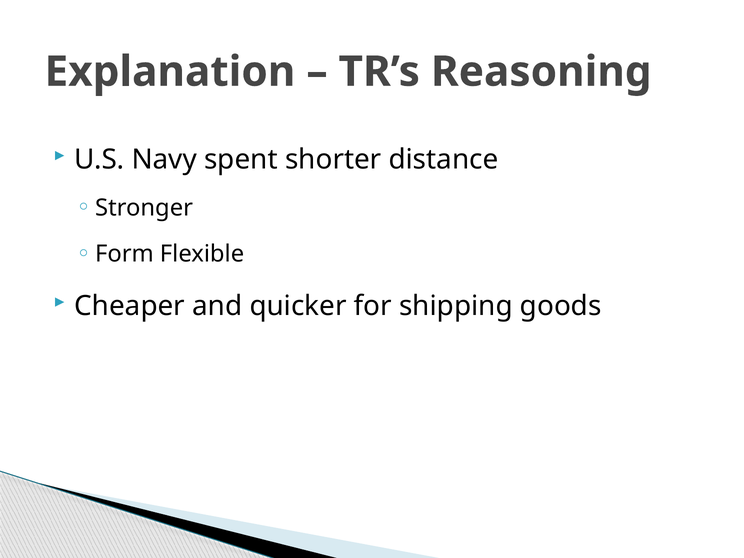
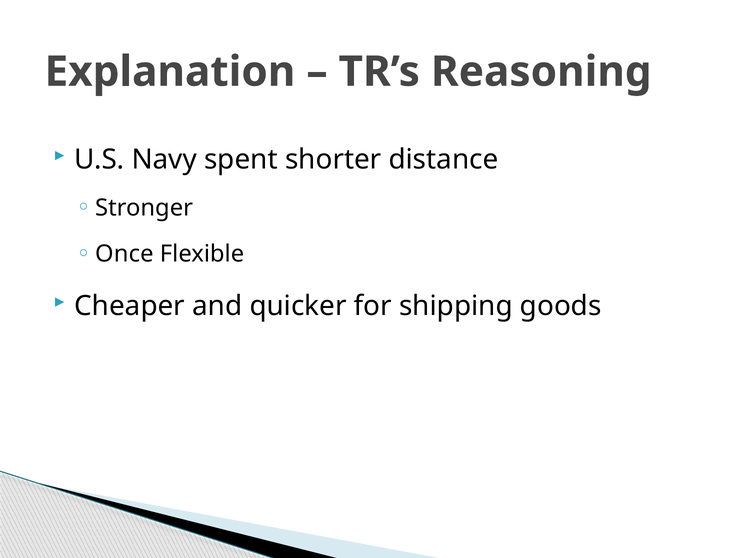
Form: Form -> Once
